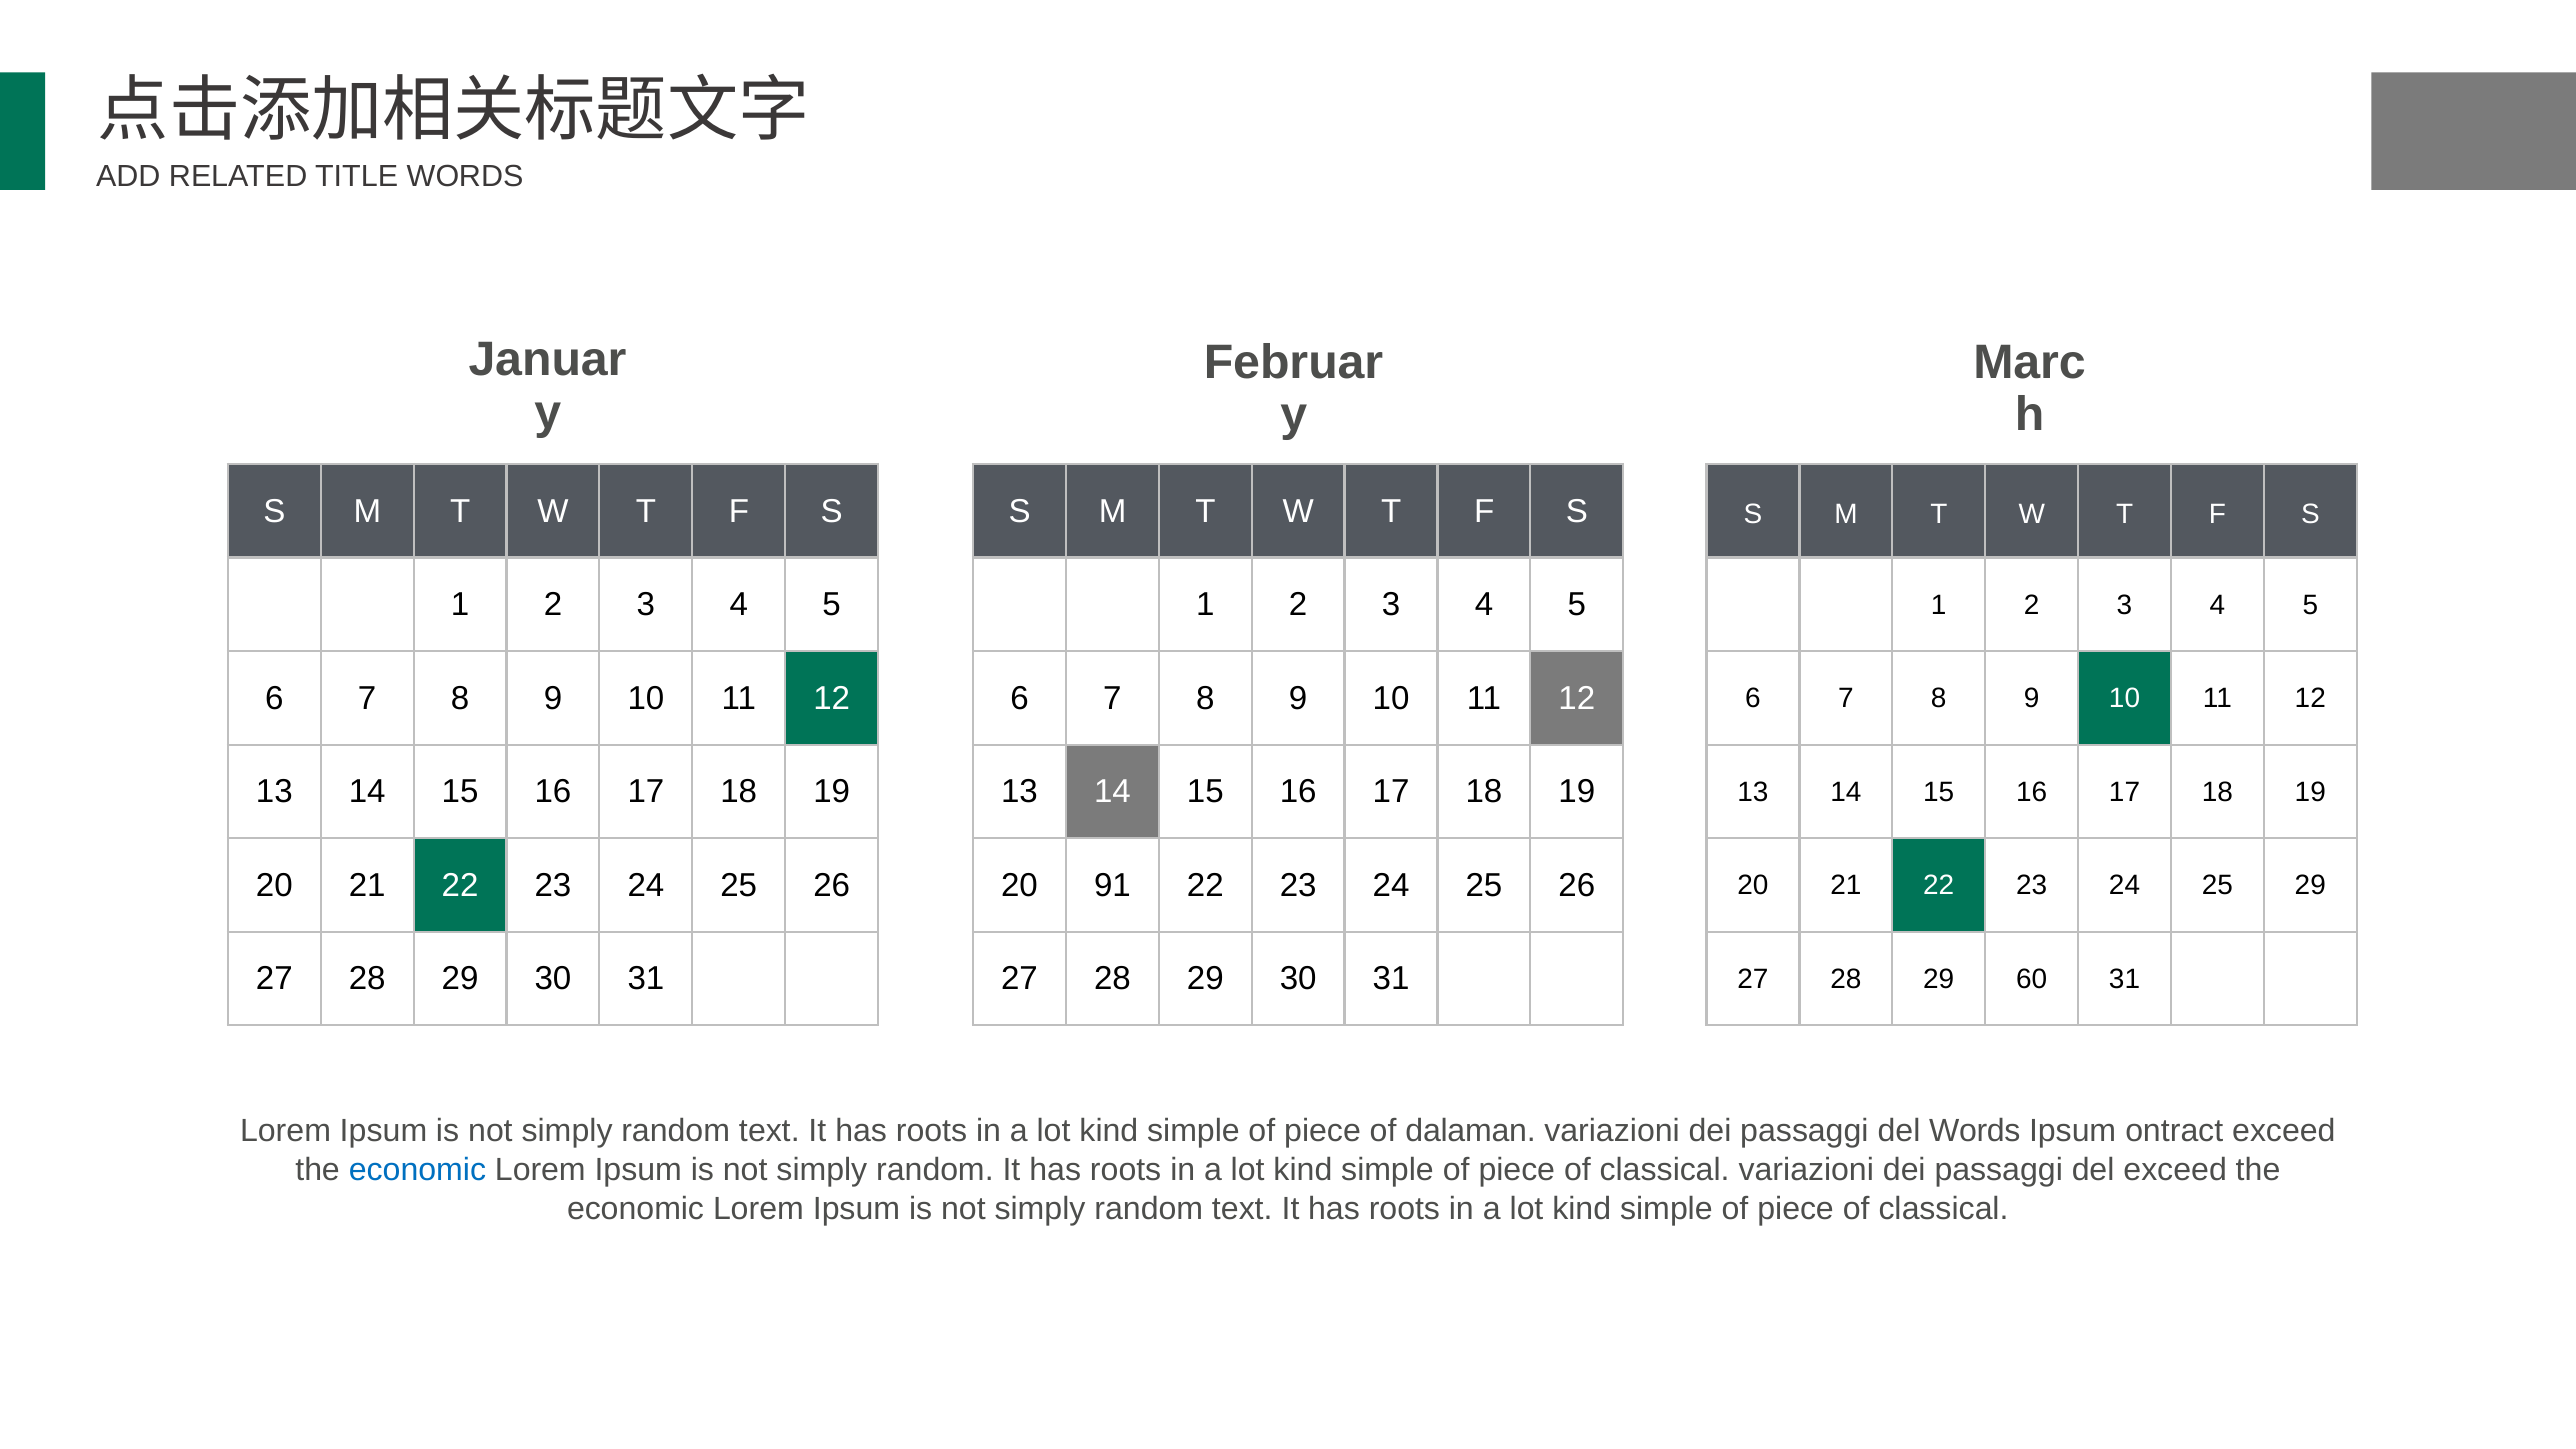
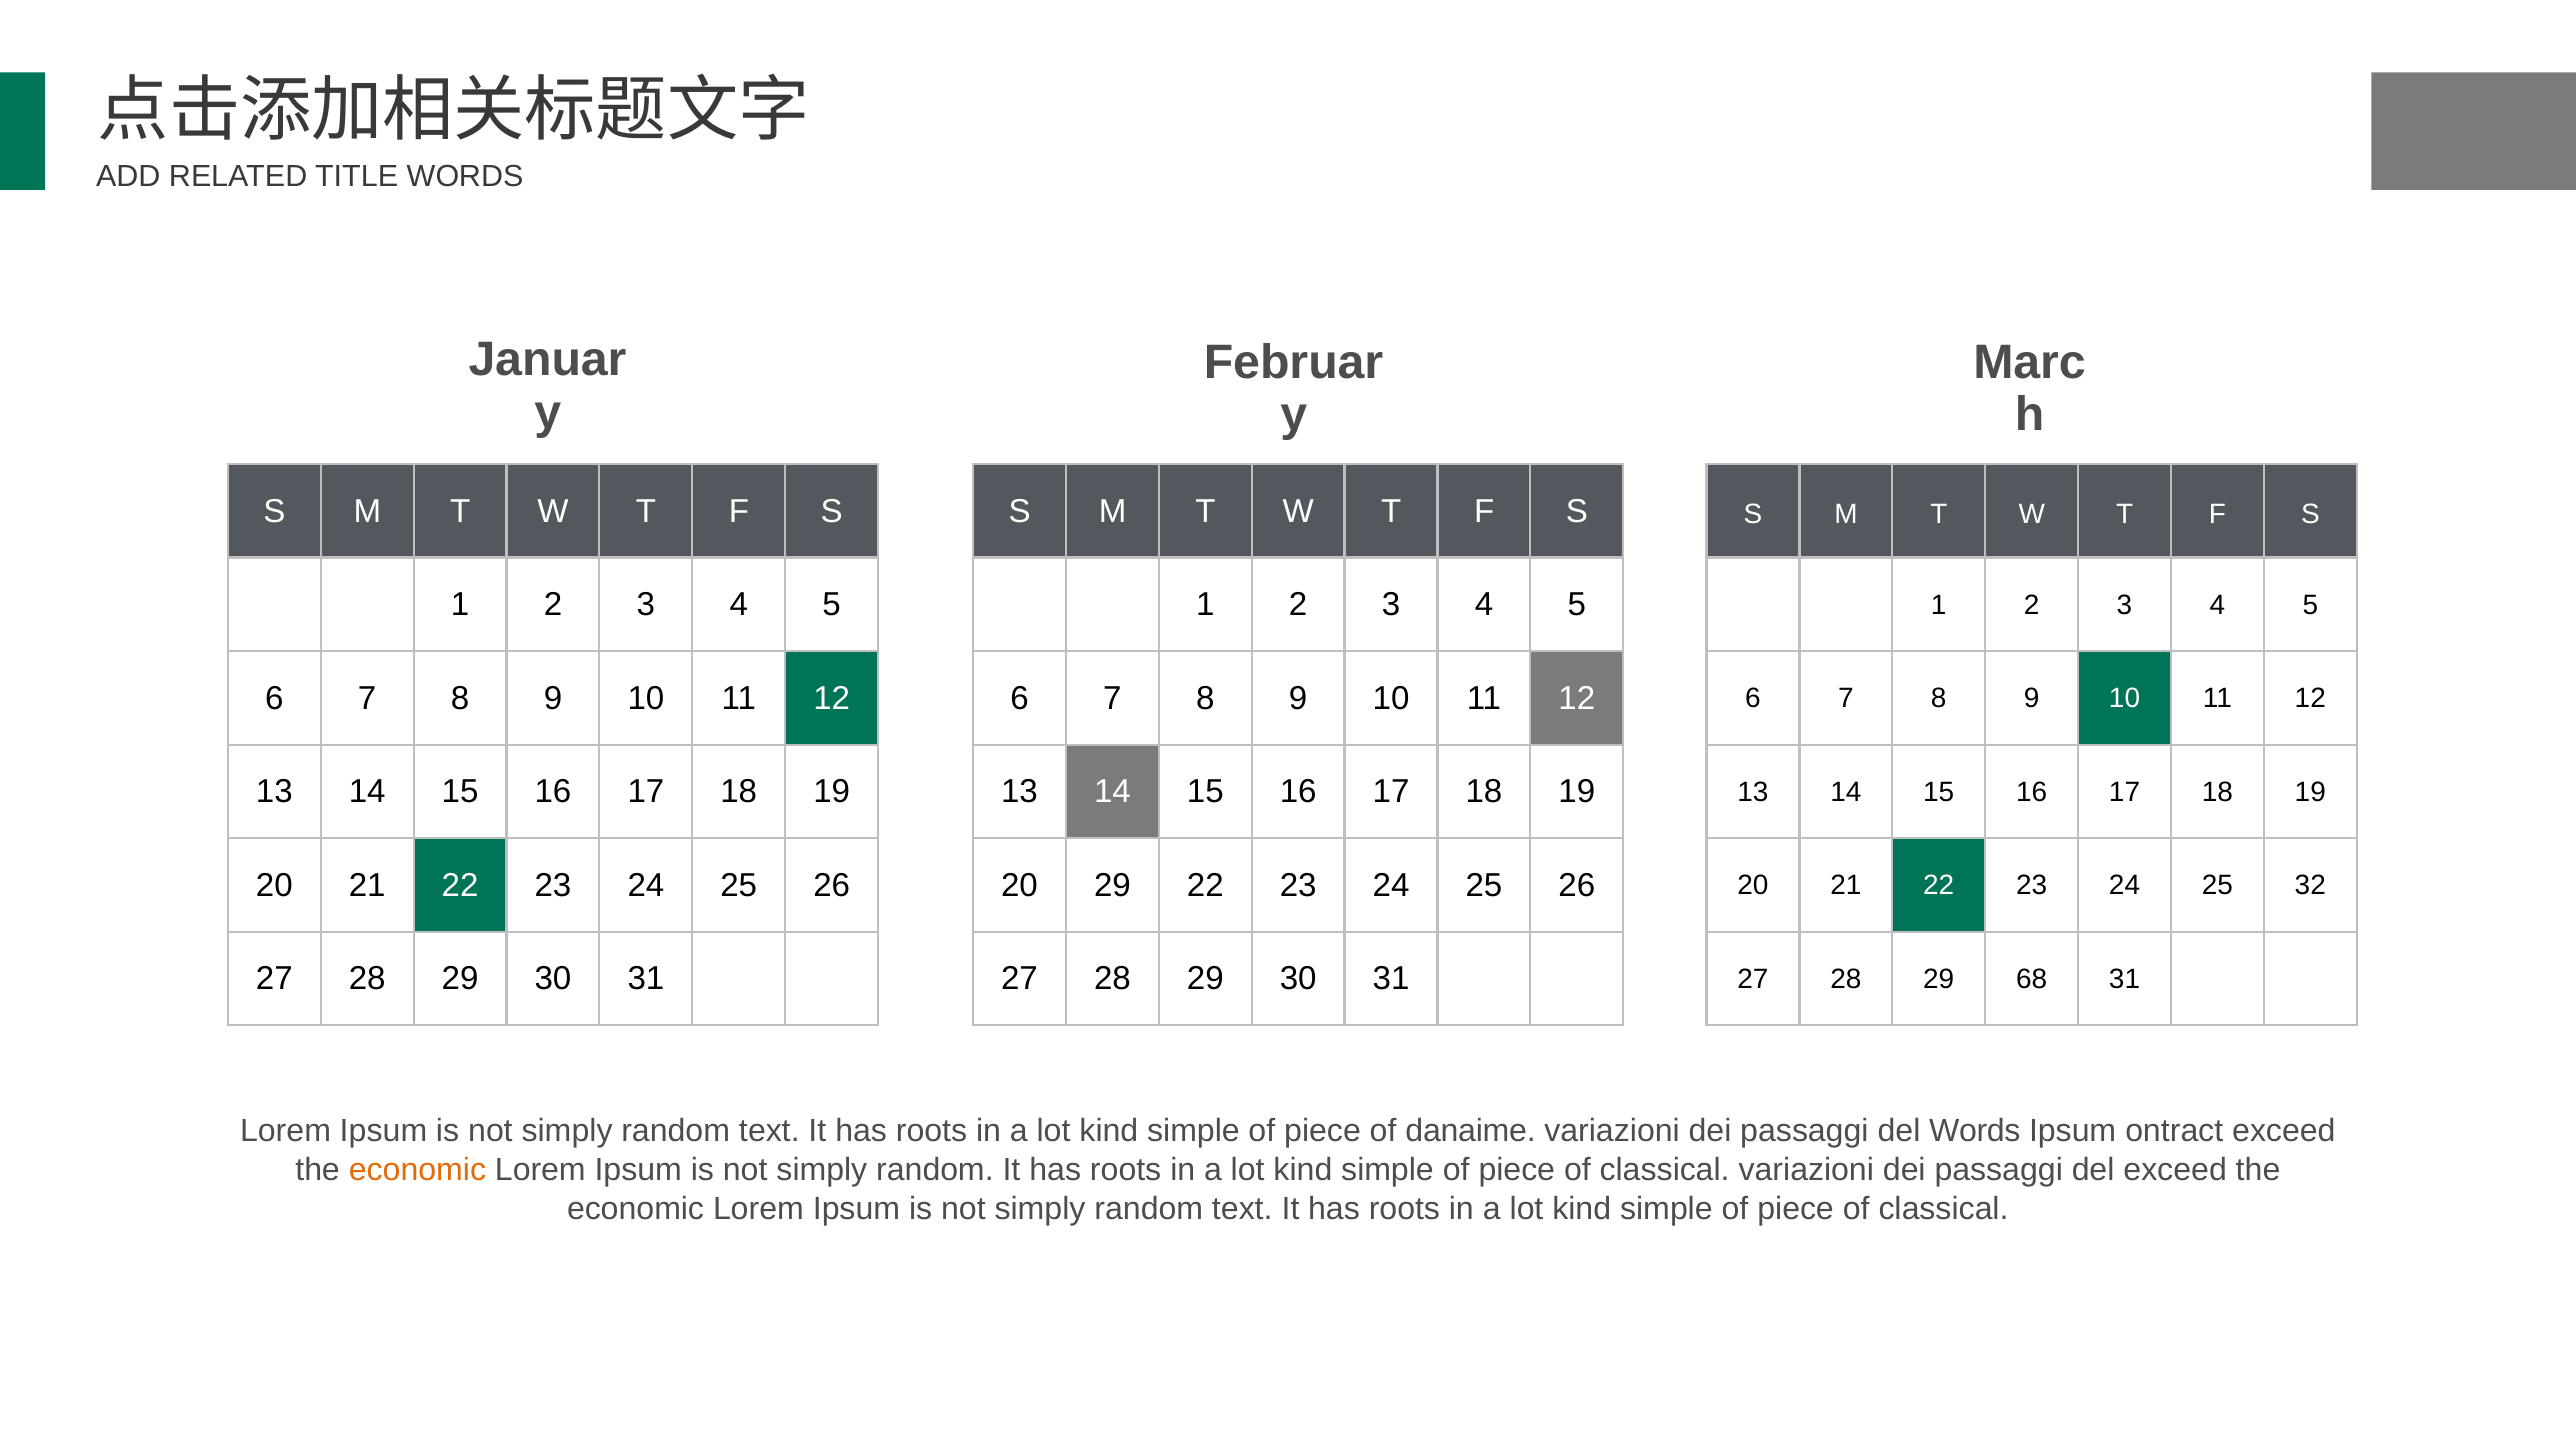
20 91: 91 -> 29
25 29: 29 -> 32
60: 60 -> 68
dalaman: dalaman -> danaime
economic at (417, 1170) colour: blue -> orange
